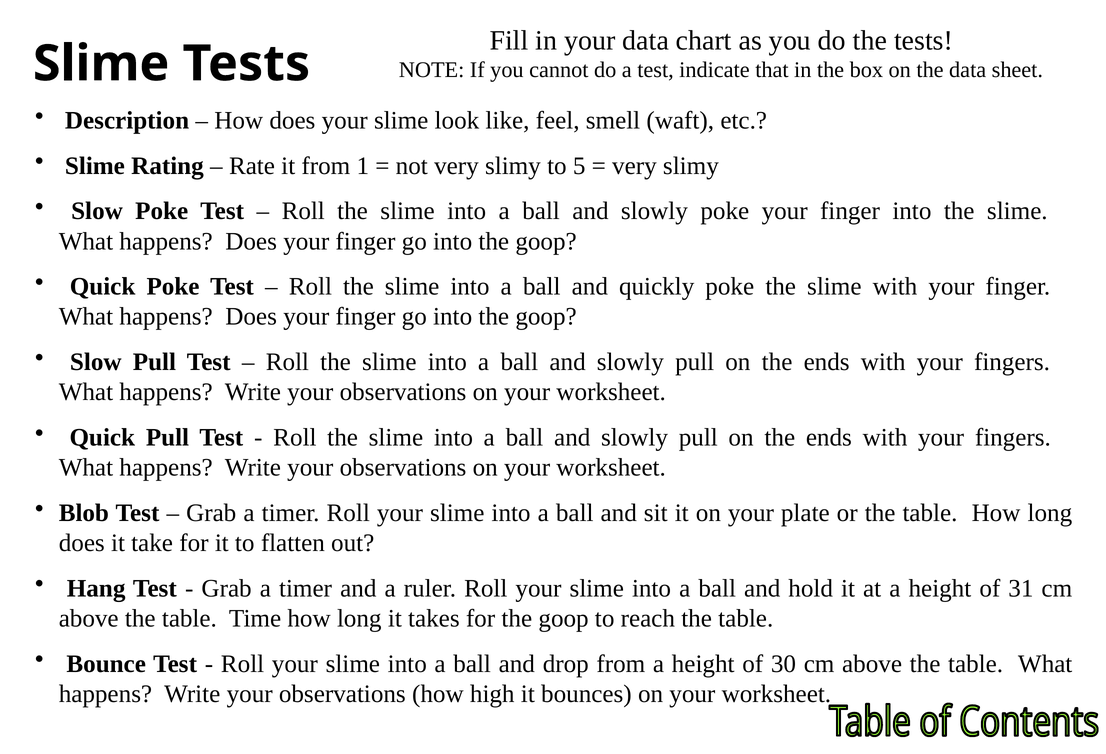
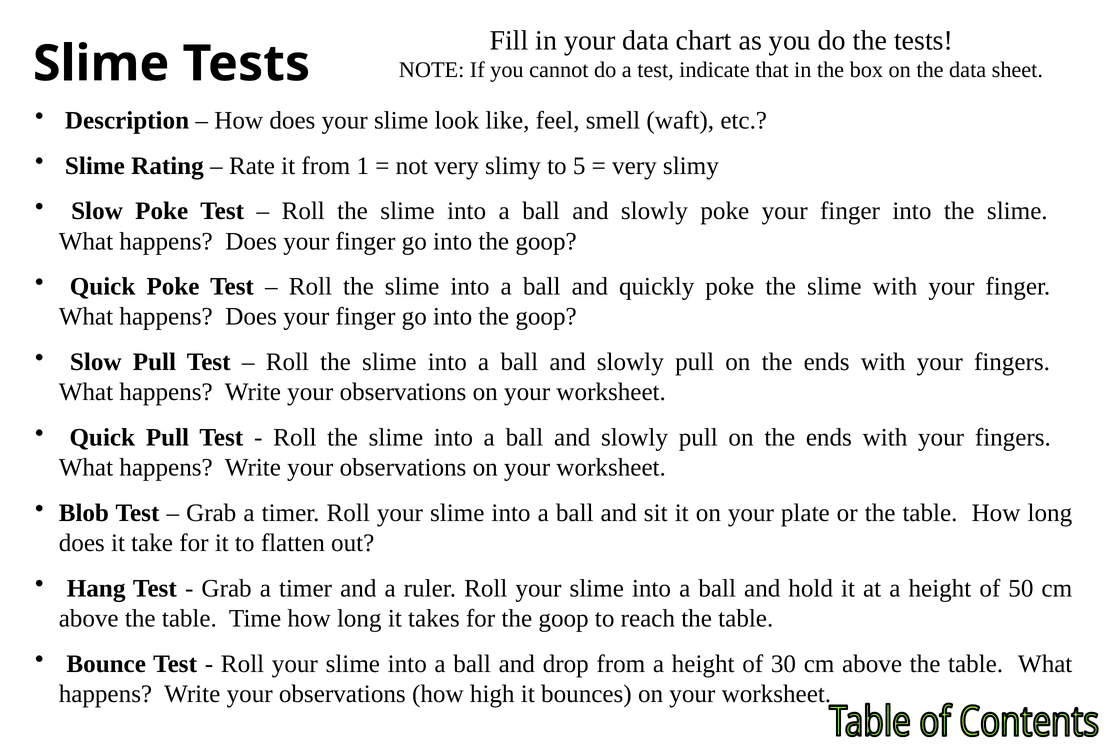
31: 31 -> 50
